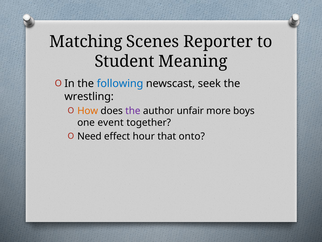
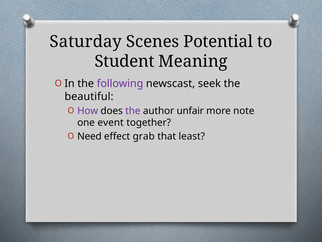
Matching: Matching -> Saturday
Reporter: Reporter -> Potential
following colour: blue -> purple
wrestling: wrestling -> beautiful
How colour: orange -> purple
boys: boys -> note
hour: hour -> grab
onto: onto -> least
